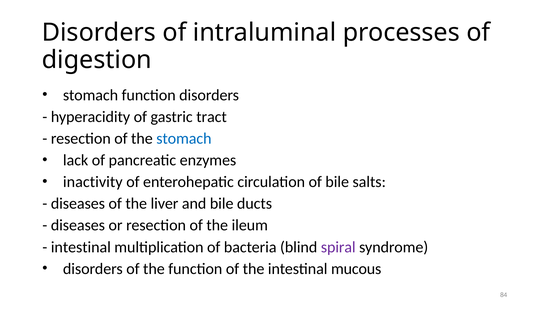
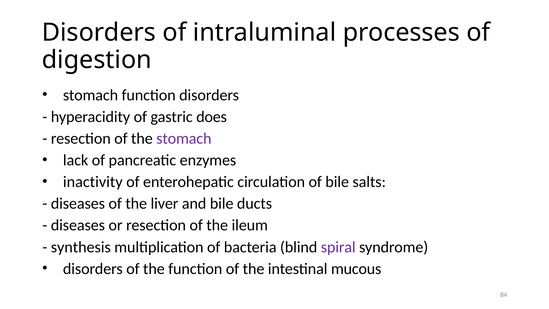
tract: tract -> does
stomach at (184, 138) colour: blue -> purple
intestinal at (81, 247): intestinal -> synthesis
